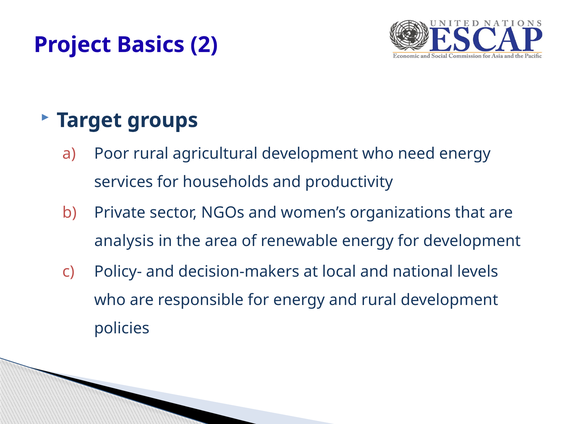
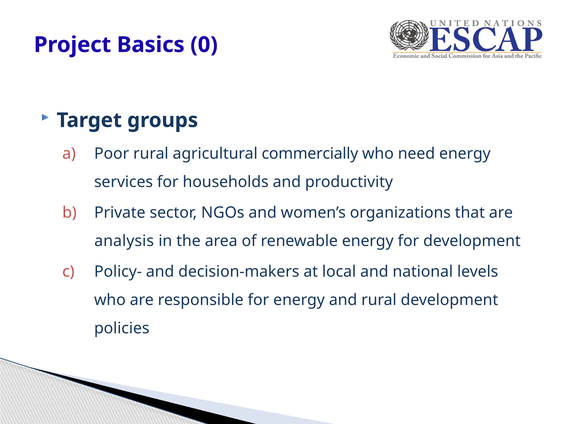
2: 2 -> 0
agricultural development: development -> commercially
